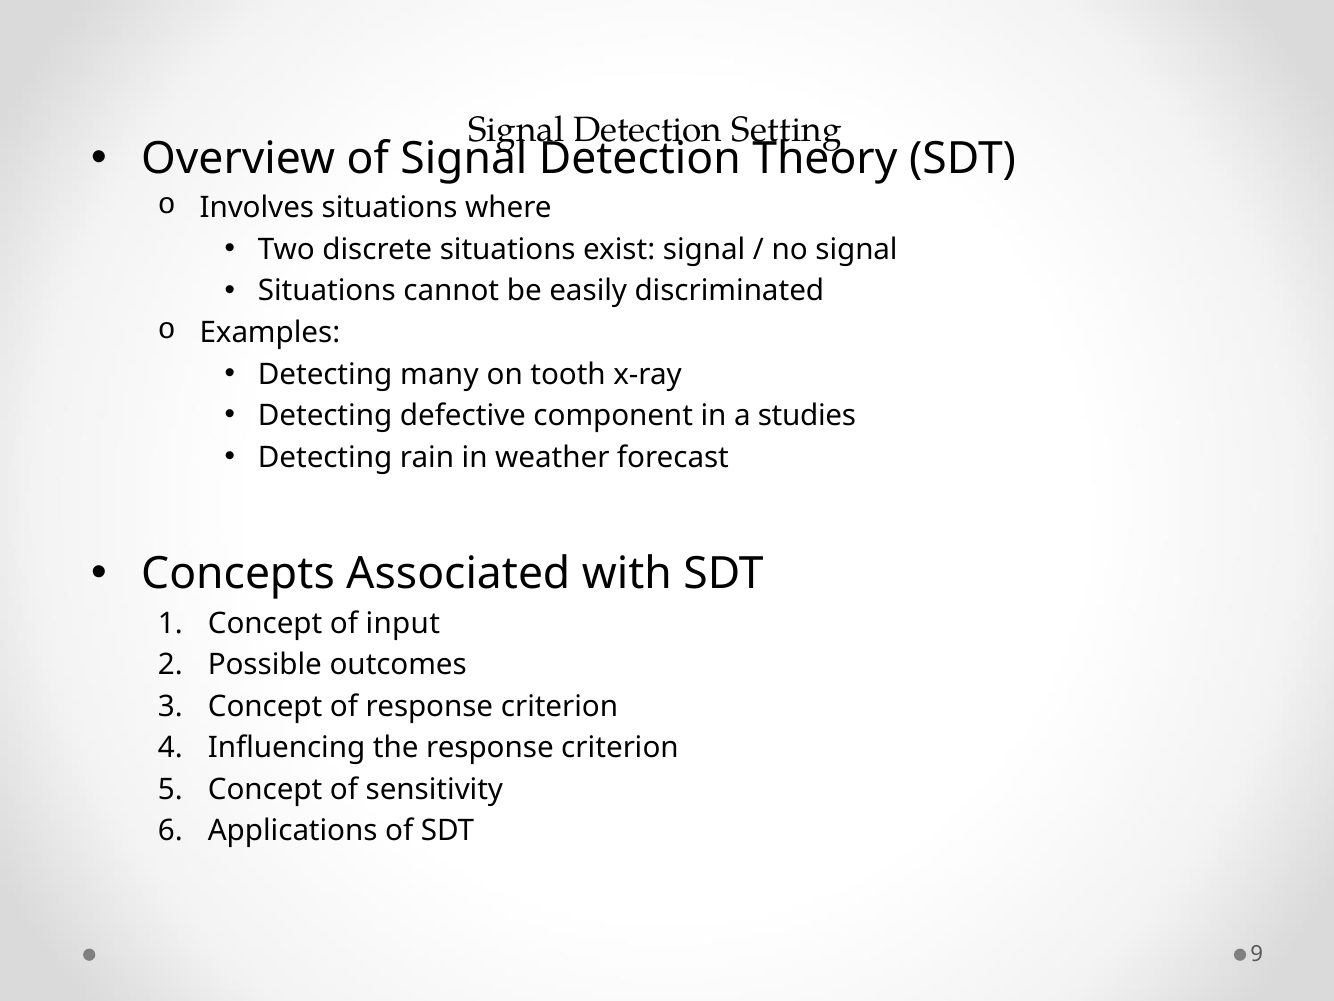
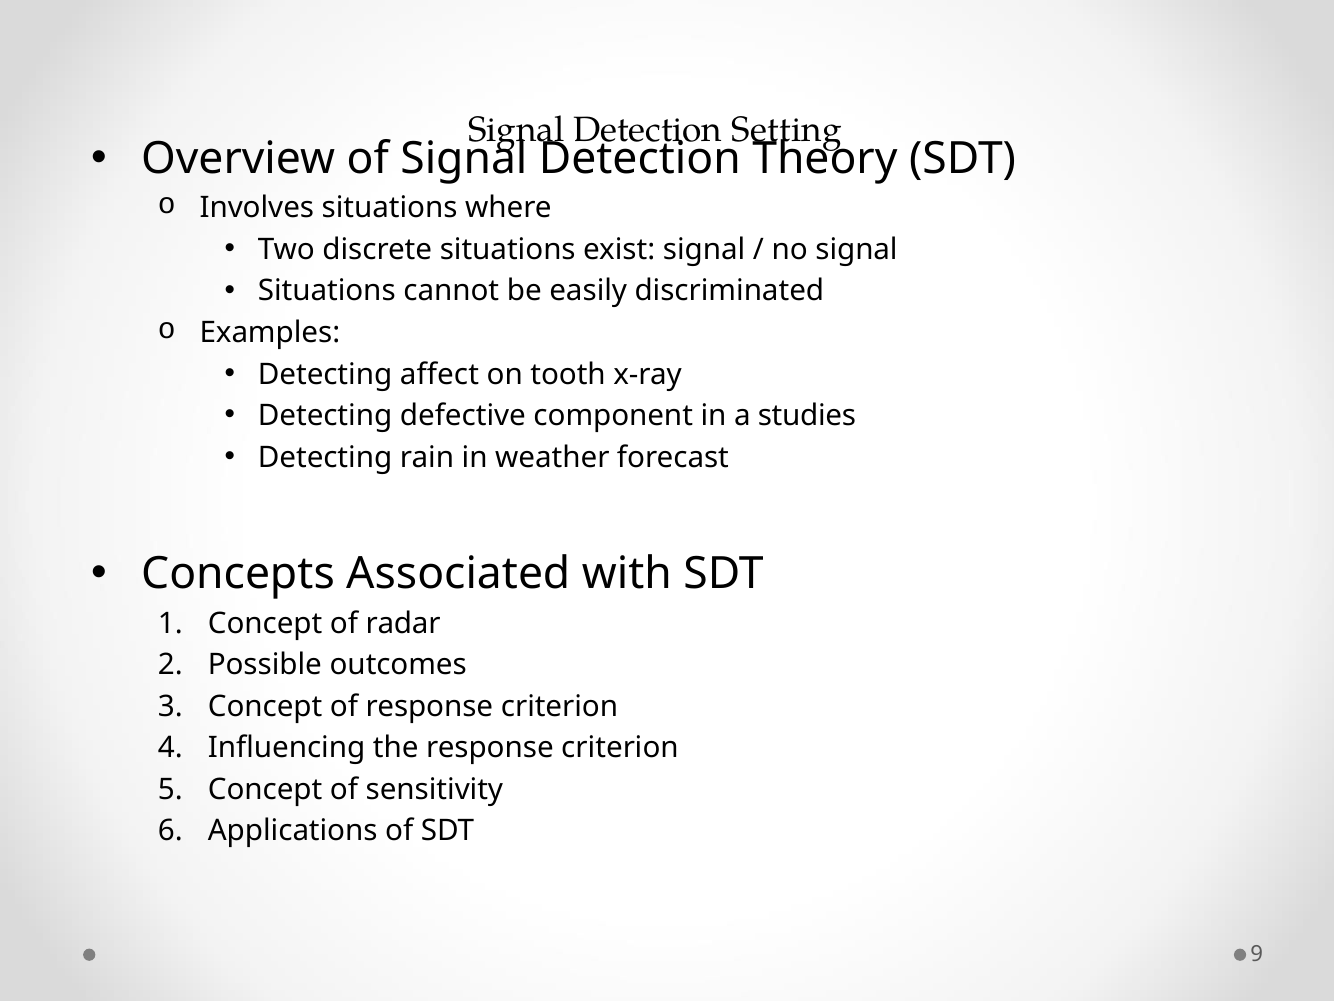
many: many -> affect
input: input -> radar
